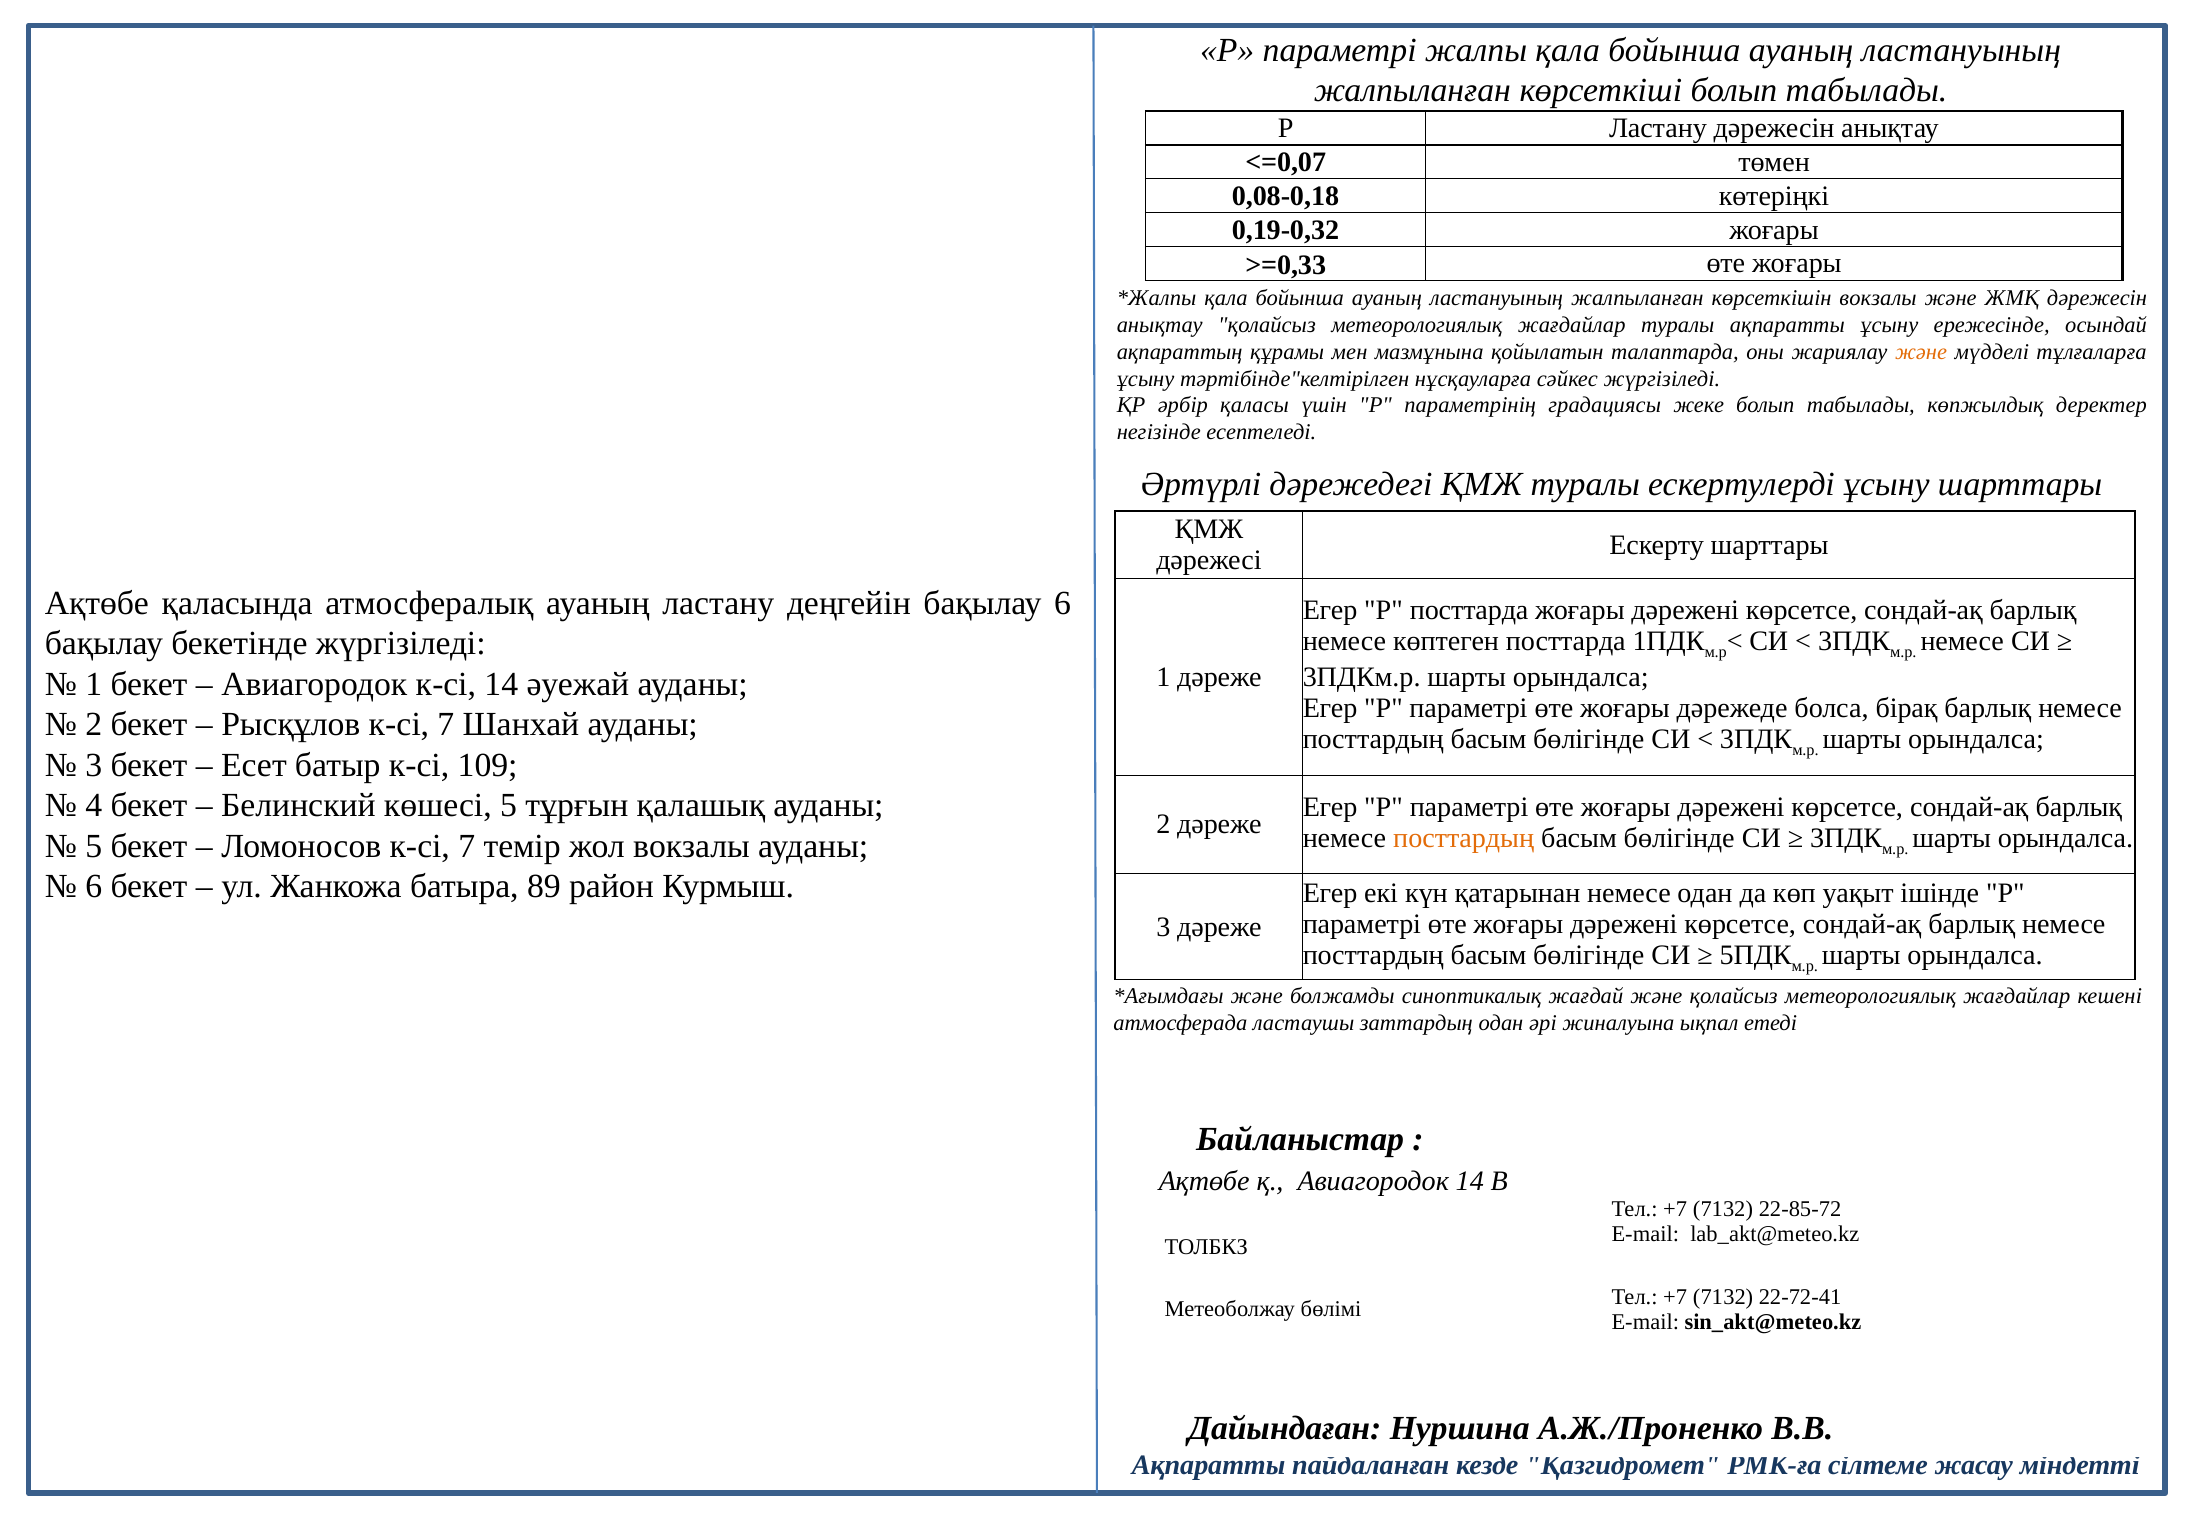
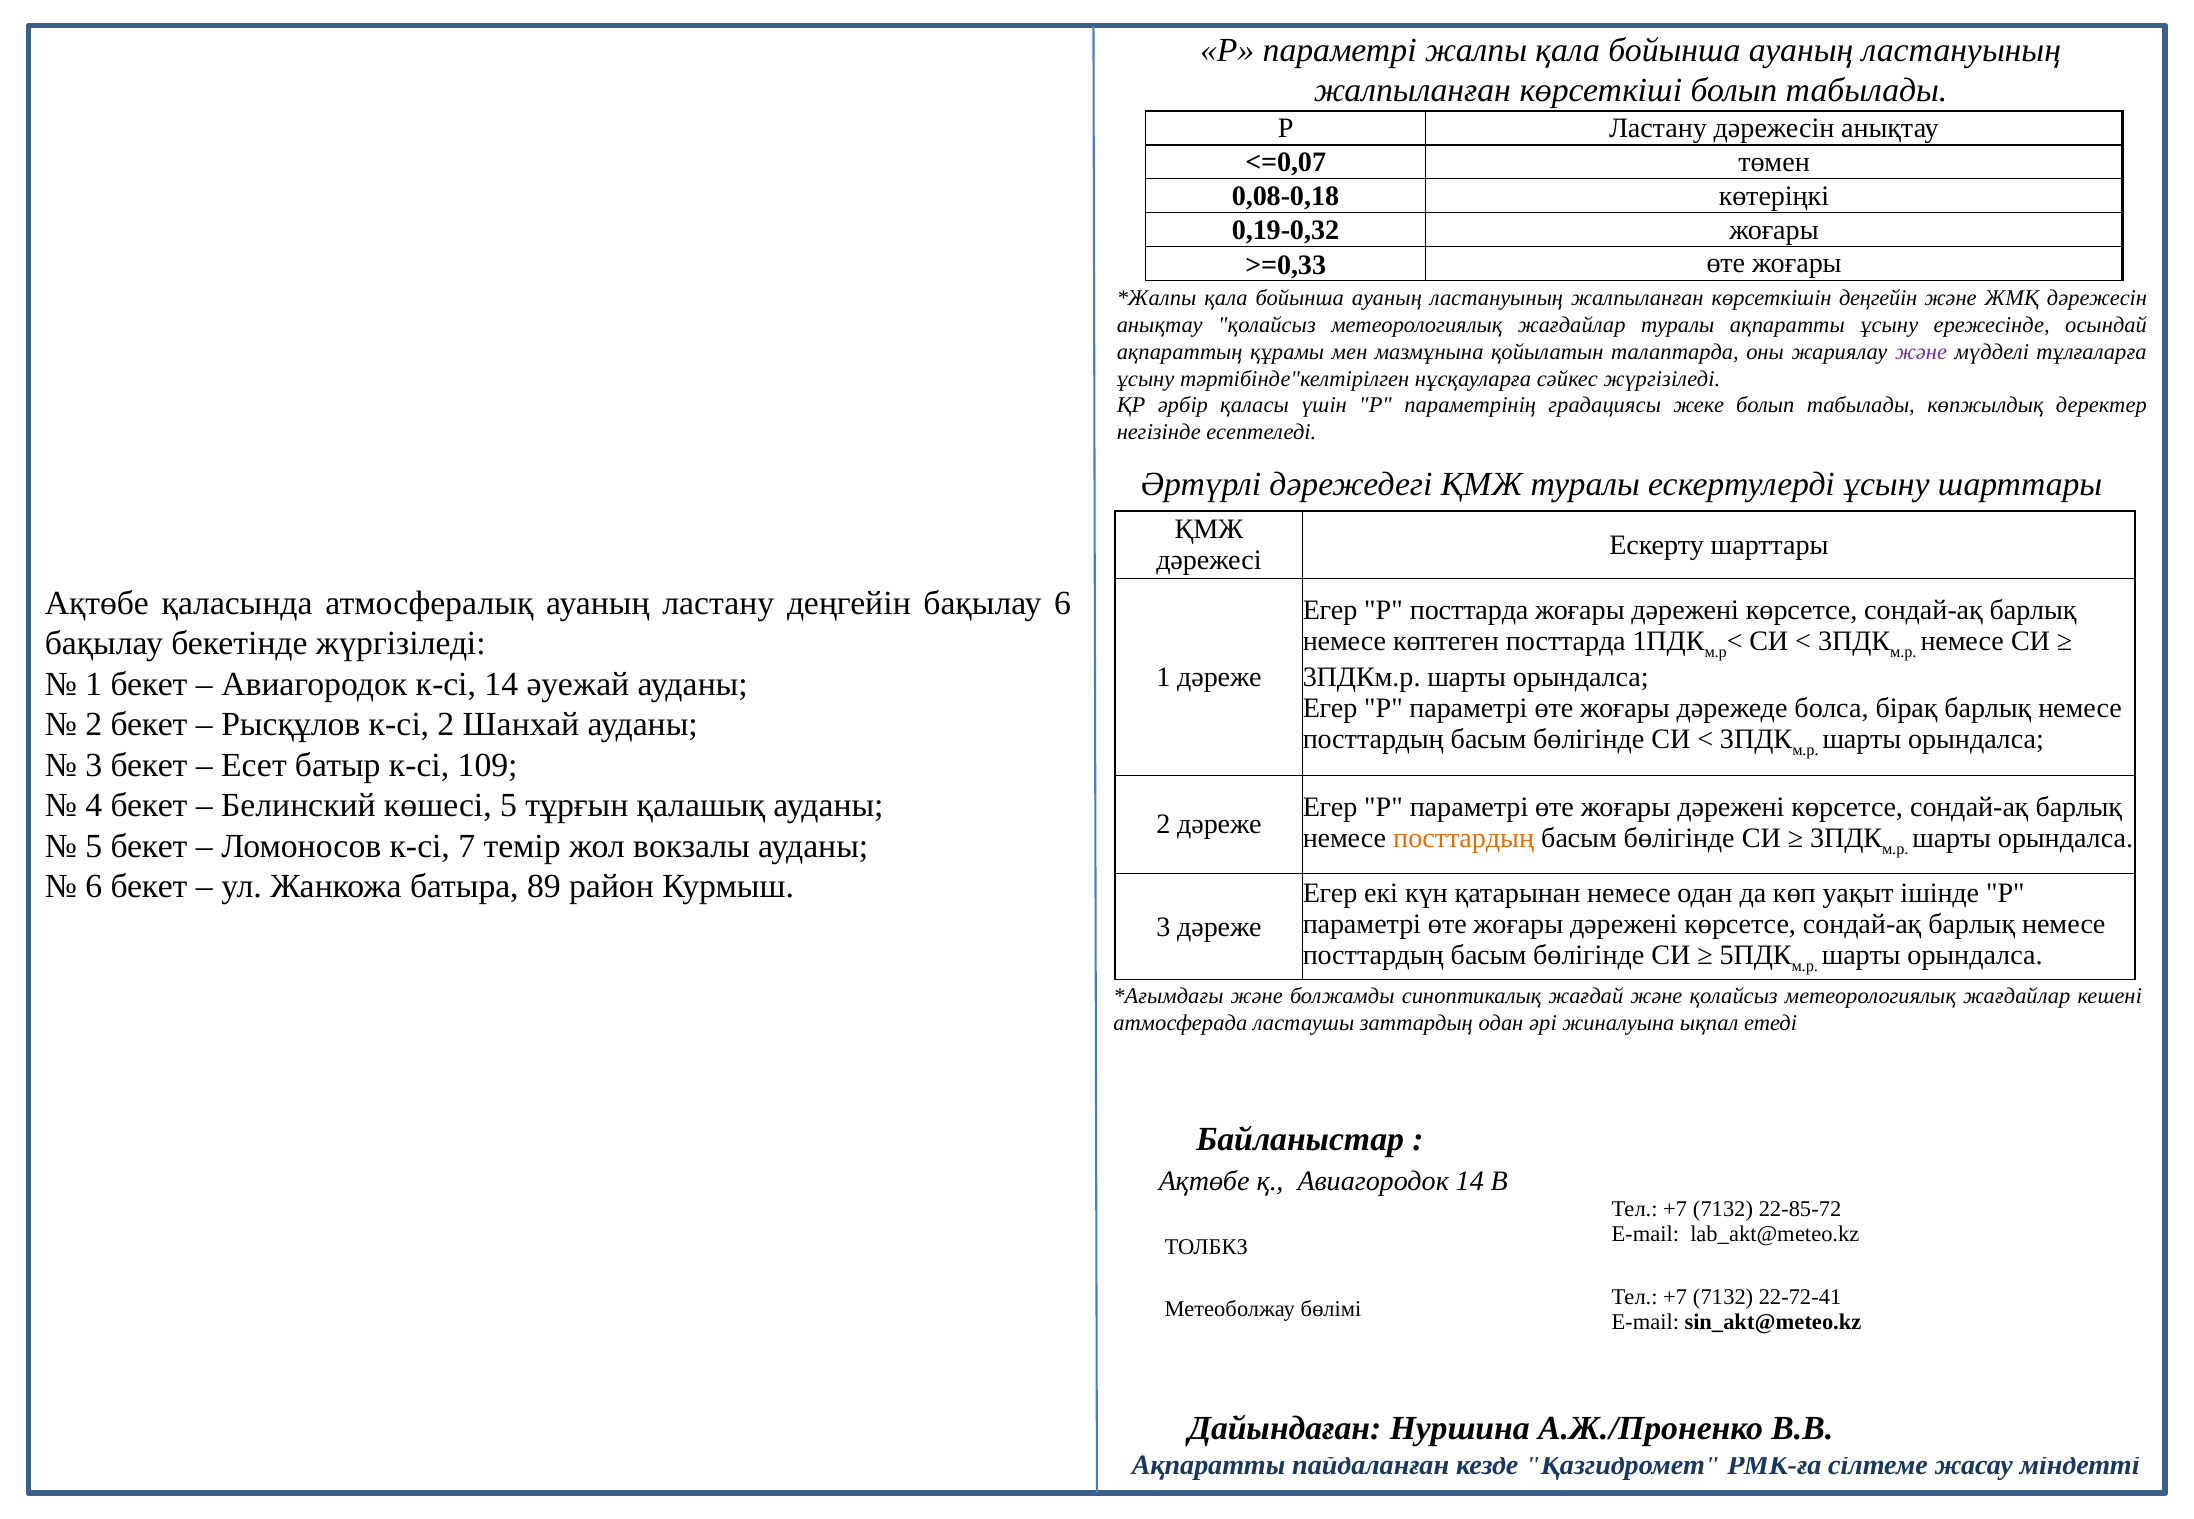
көрсеткішін вокзалы: вокзалы -> деңгейін
және at (1921, 352) colour: orange -> purple
Рысқұлов к-сі 7: 7 -> 2
